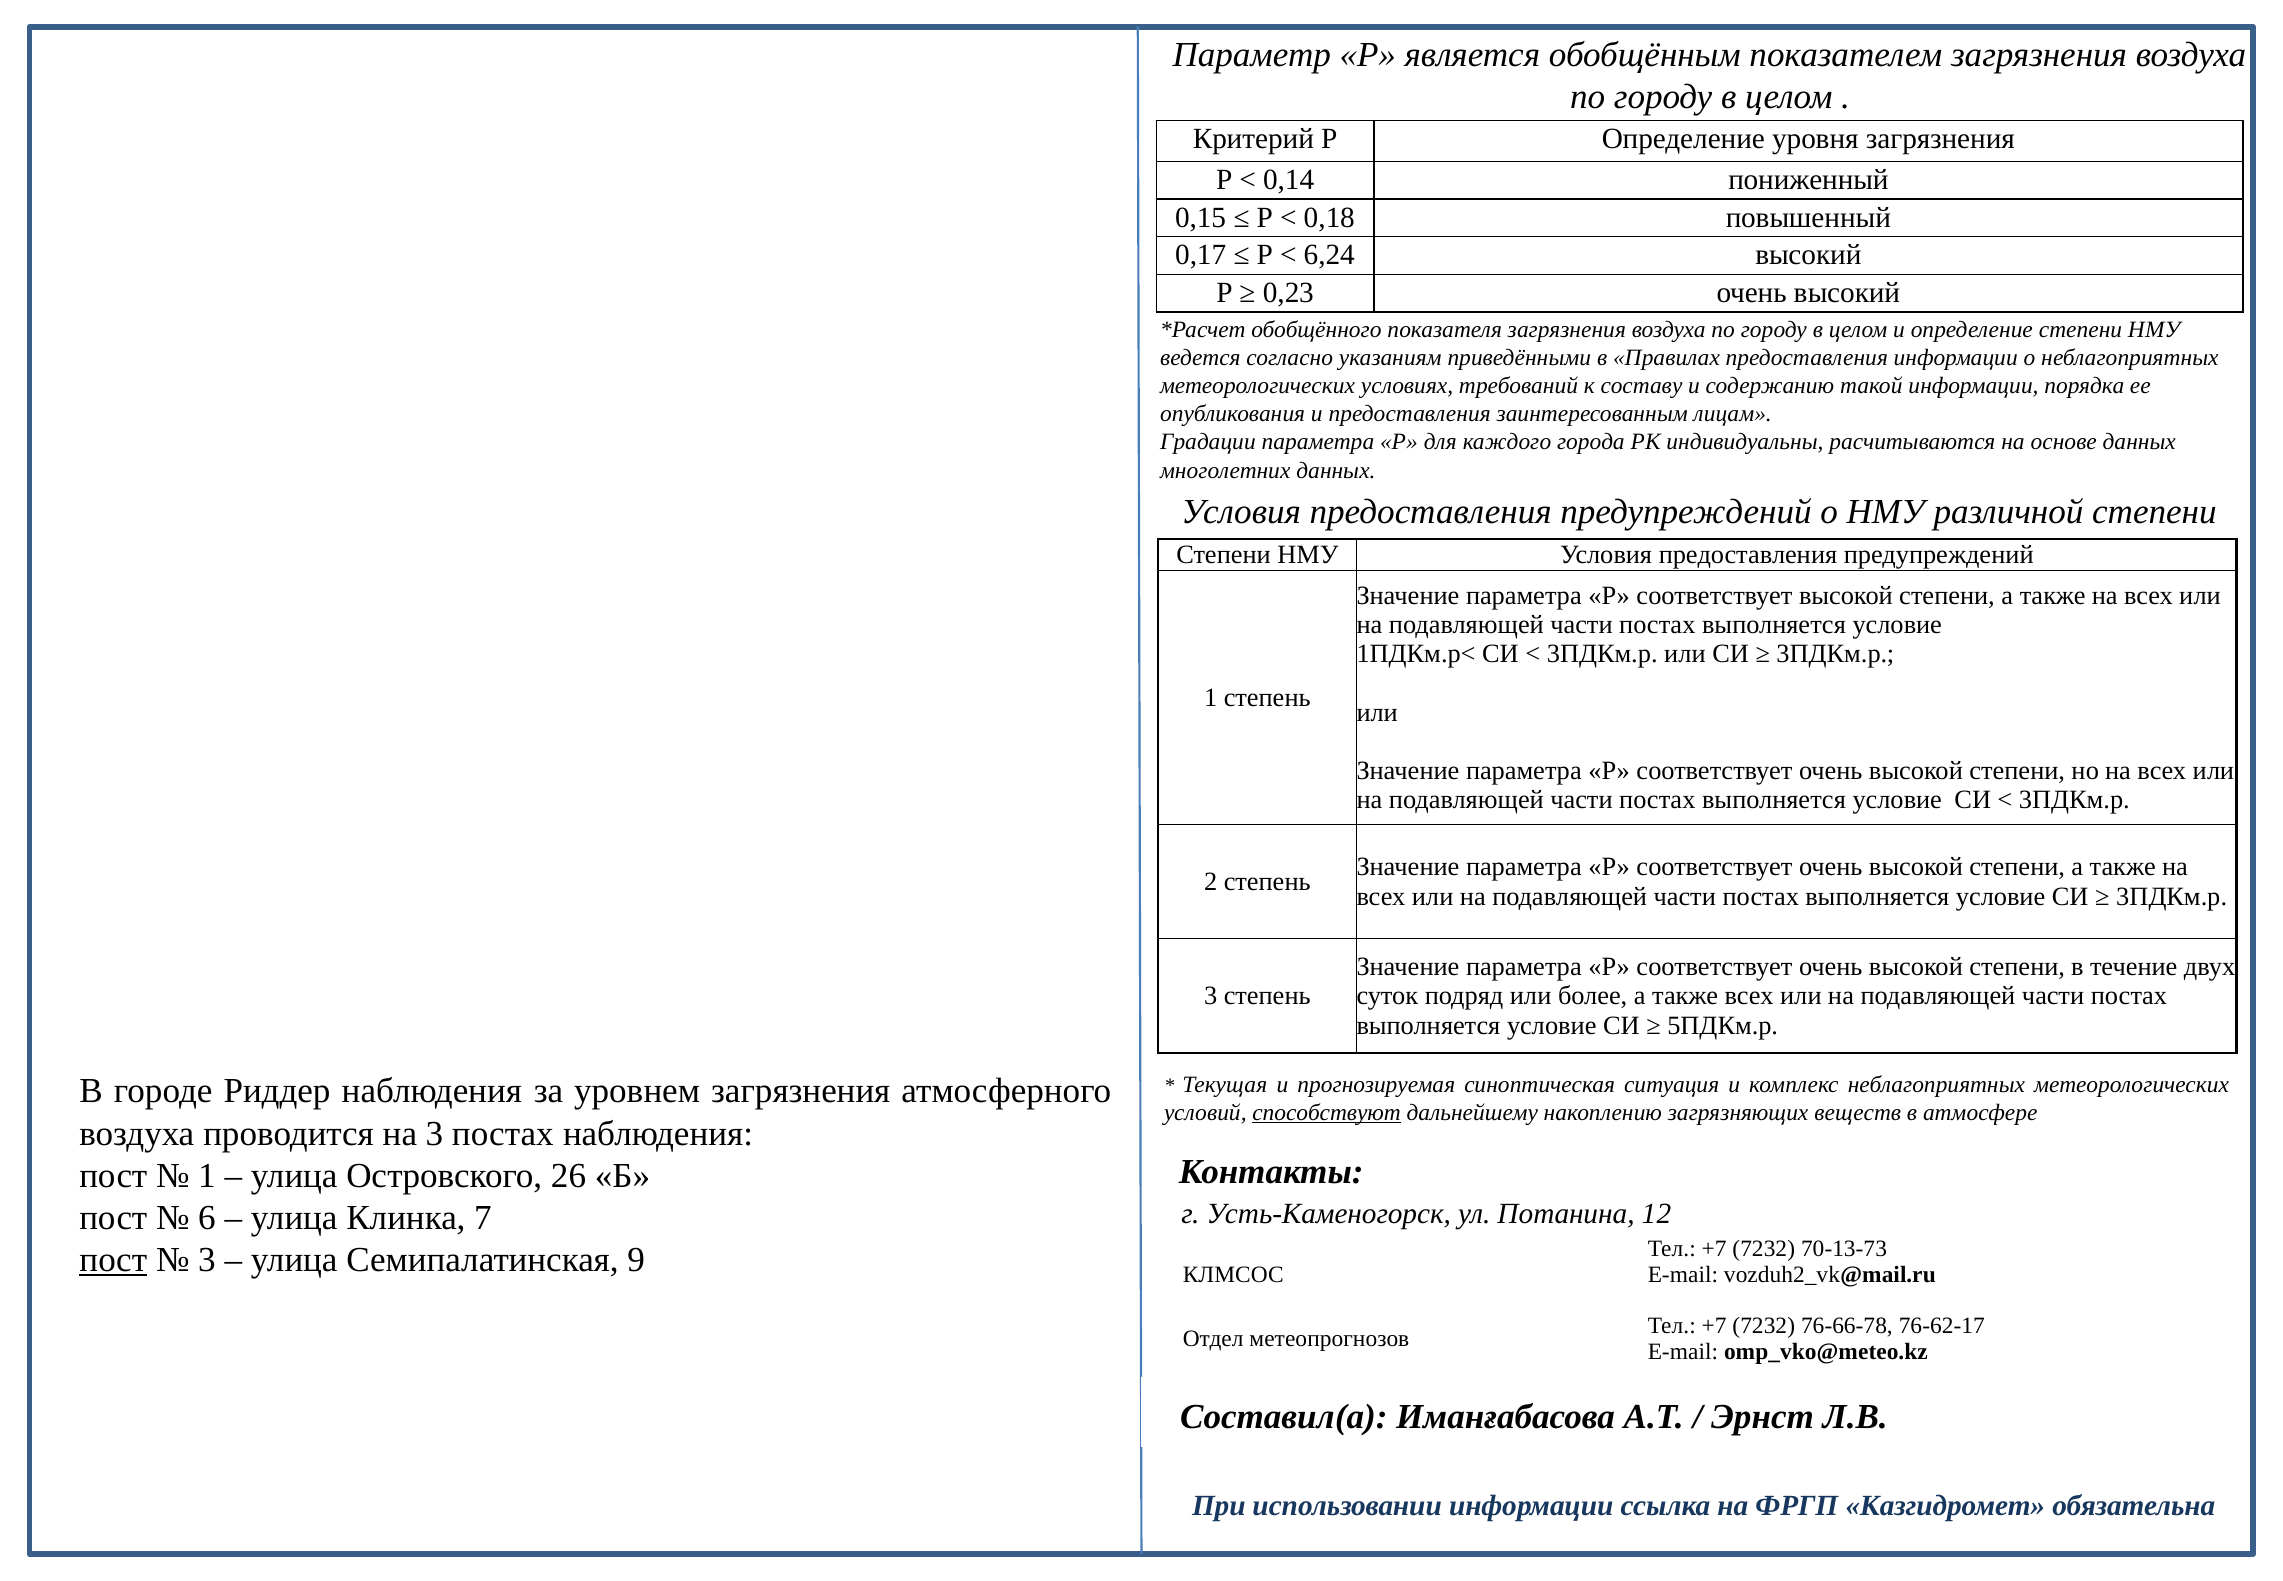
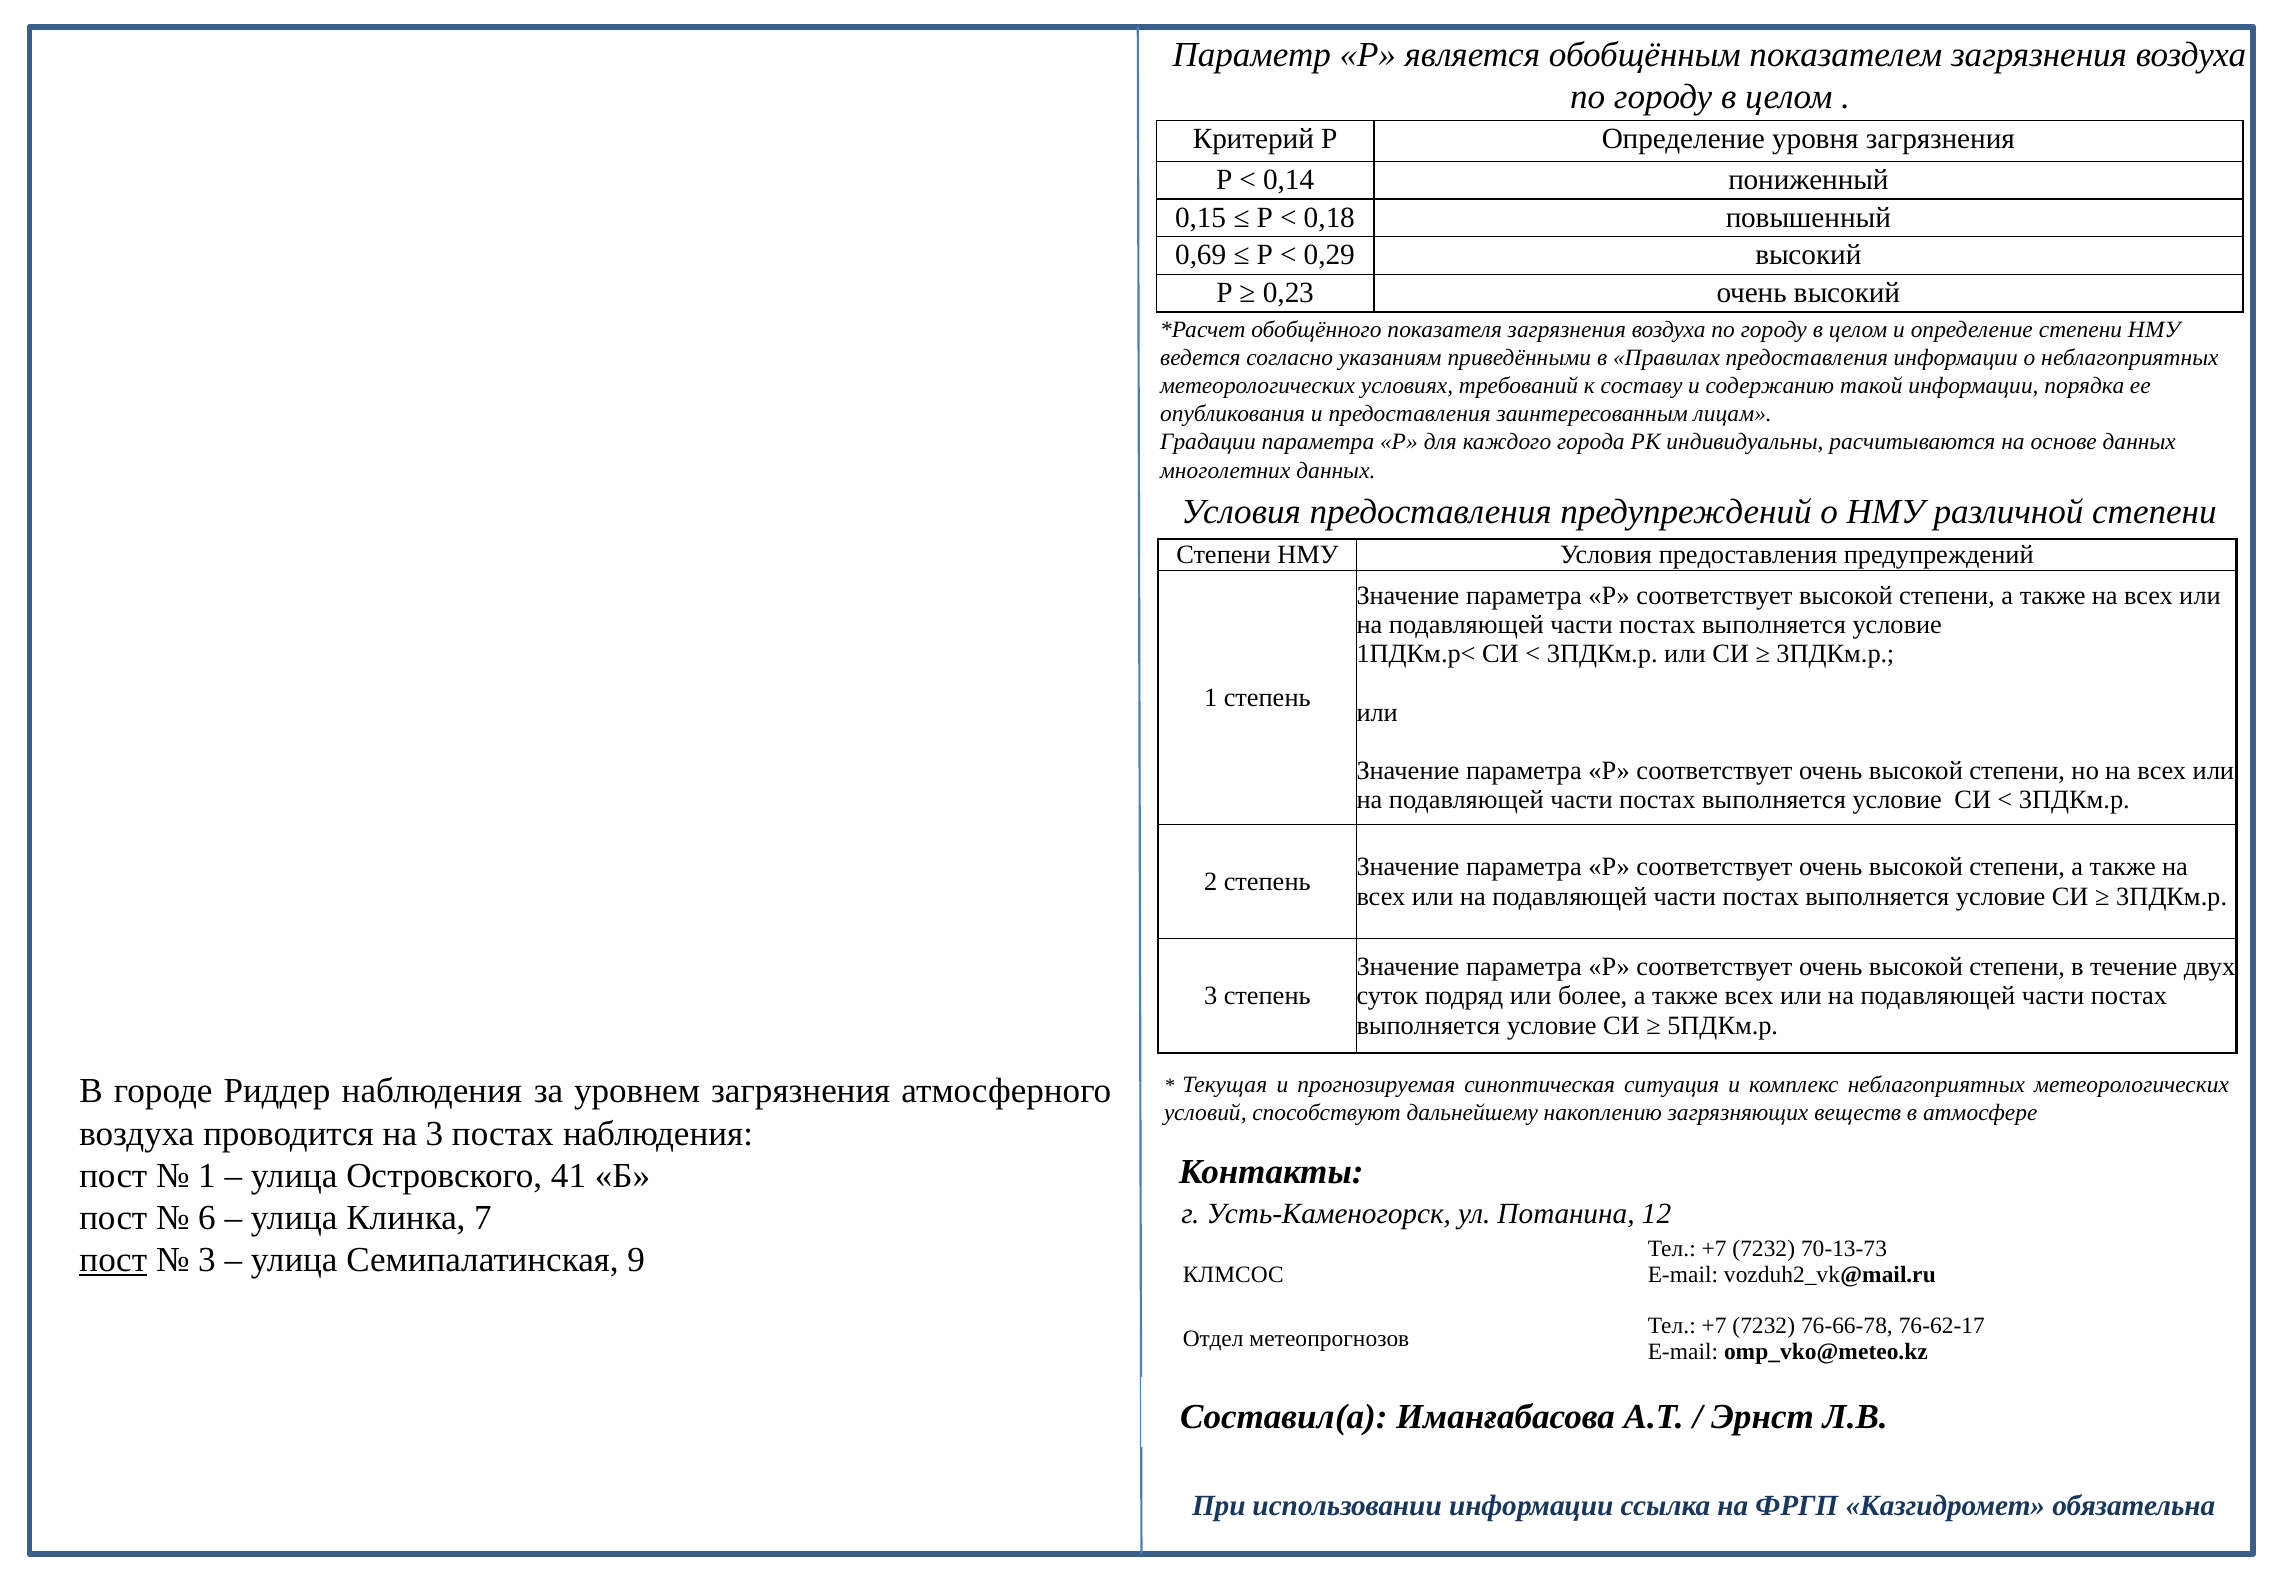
0,17: 0,17 -> 0,69
6,24: 6,24 -> 0,29
способствуют underline: present -> none
26: 26 -> 41
